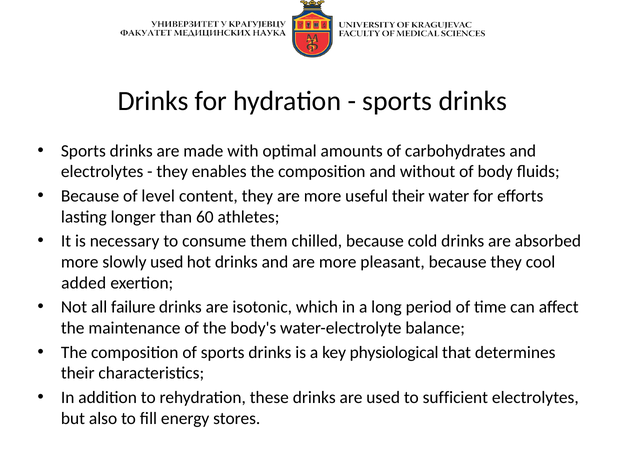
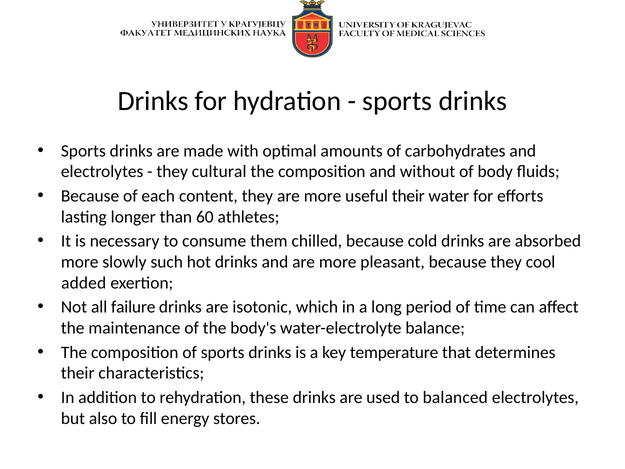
enables: enables -> cultural
level: level -> each
slowly used: used -> such
physiological: physiological -> temperature
sufficient: sufficient -> balanced
